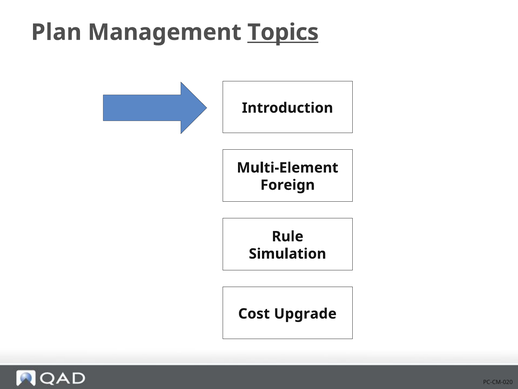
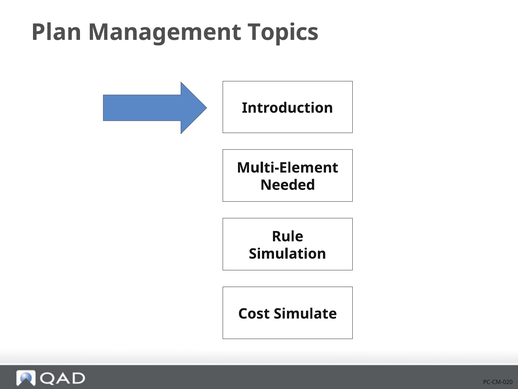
Topics underline: present -> none
Foreign: Foreign -> Needed
Upgrade: Upgrade -> Simulate
